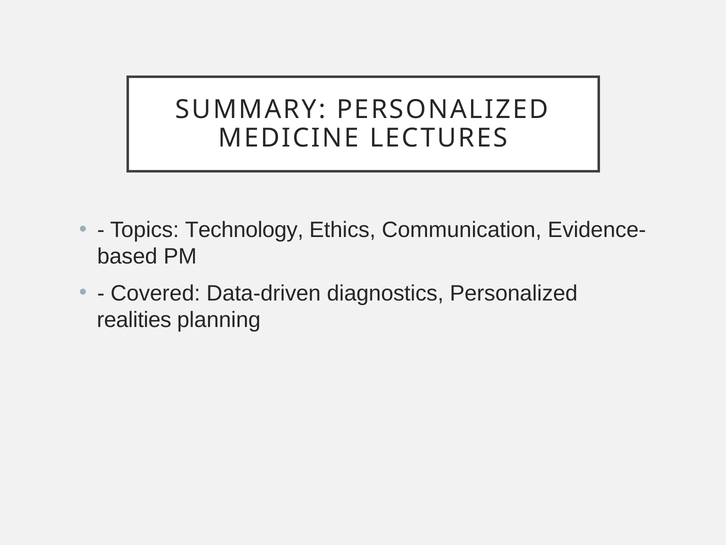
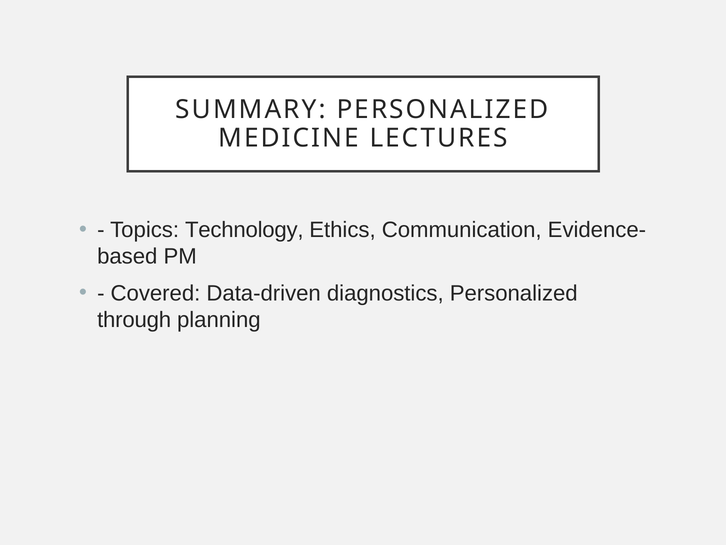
realities: realities -> through
